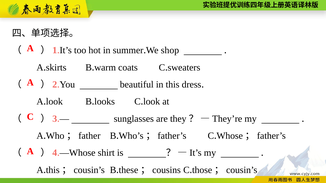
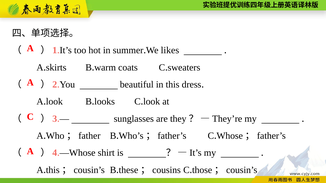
shop: shop -> likes
